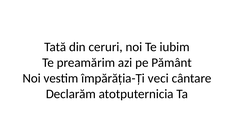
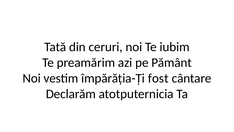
veci: veci -> fost
